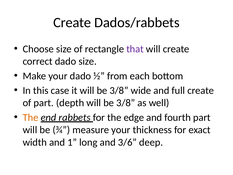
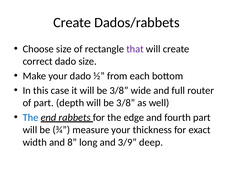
full create: create -> router
The at (31, 117) colour: orange -> blue
1: 1 -> 8
3/6: 3/6 -> 3/9
